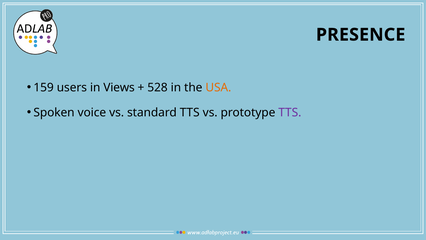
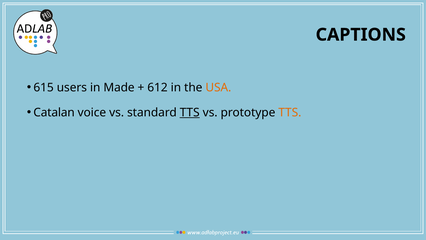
PRESENCE: PRESENCE -> CAPTIONS
159: 159 -> 615
Views: Views -> Made
528: 528 -> 612
Spoken: Spoken -> Catalan
TTS at (190, 112) underline: none -> present
TTS at (290, 112) colour: purple -> orange
